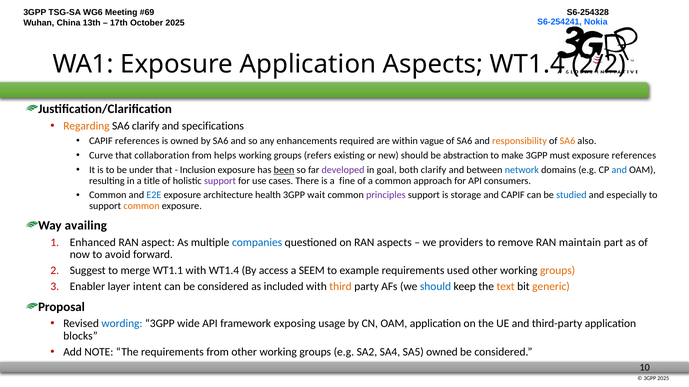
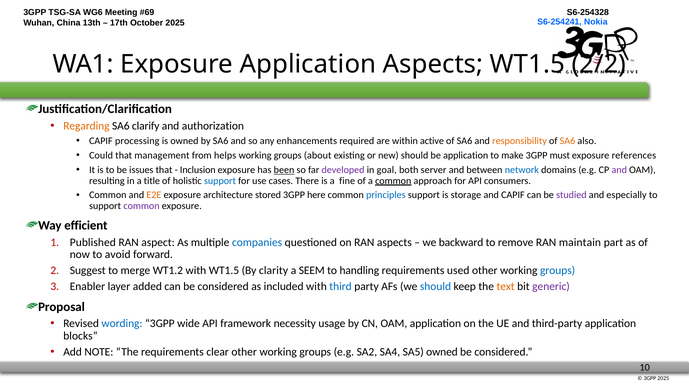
Aspects WT1.4: WT1.4 -> WT1.5
specifications: specifications -> authorization
CAPIF references: references -> processing
vague: vague -> active
Curve: Curve -> Could
collaboration: collaboration -> management
refers: refers -> about
be abstraction: abstraction -> application
under: under -> issues
both clarify: clarify -> server
and at (619, 170) colour: blue -> purple
support at (220, 181) colour: purple -> blue
common at (393, 181) underline: none -> present
E2E colour: blue -> orange
health: health -> stored
wait: wait -> here
principles colour: purple -> blue
studied colour: blue -> purple
common at (141, 206) colour: orange -> purple
availing: availing -> efficient
Enhanced: Enhanced -> Published
providers: providers -> backward
WT1.1: WT1.1 -> WT1.2
with WT1.4: WT1.4 -> WT1.5
access: access -> clarity
example: example -> handling
groups at (558, 271) colour: orange -> blue
intent: intent -> added
third colour: orange -> blue
generic colour: orange -> purple
exposing: exposing -> necessity
requirements from: from -> clear
